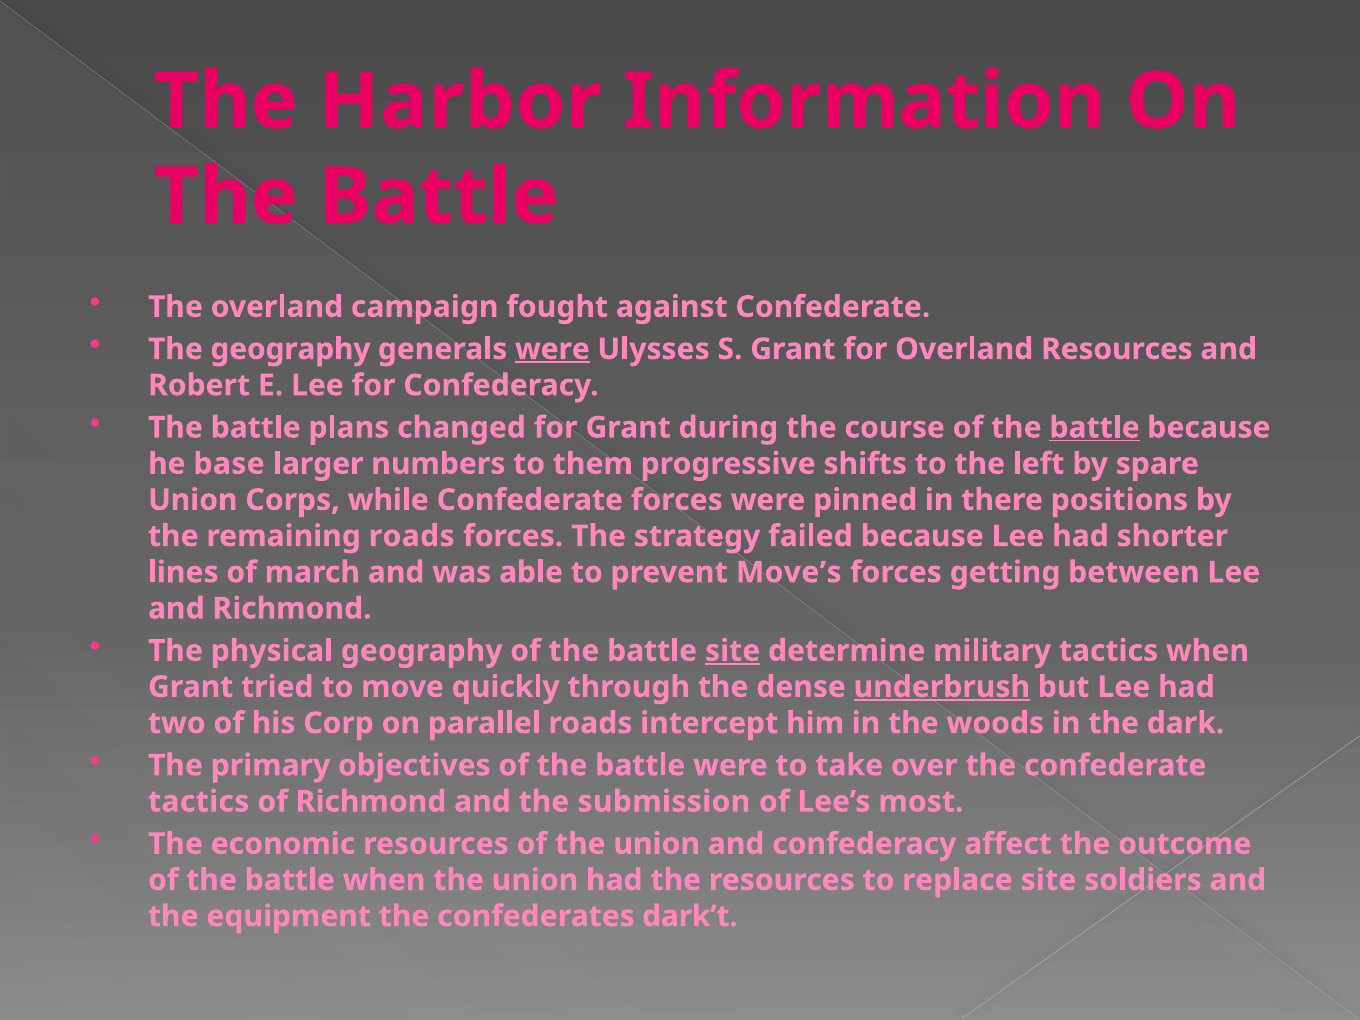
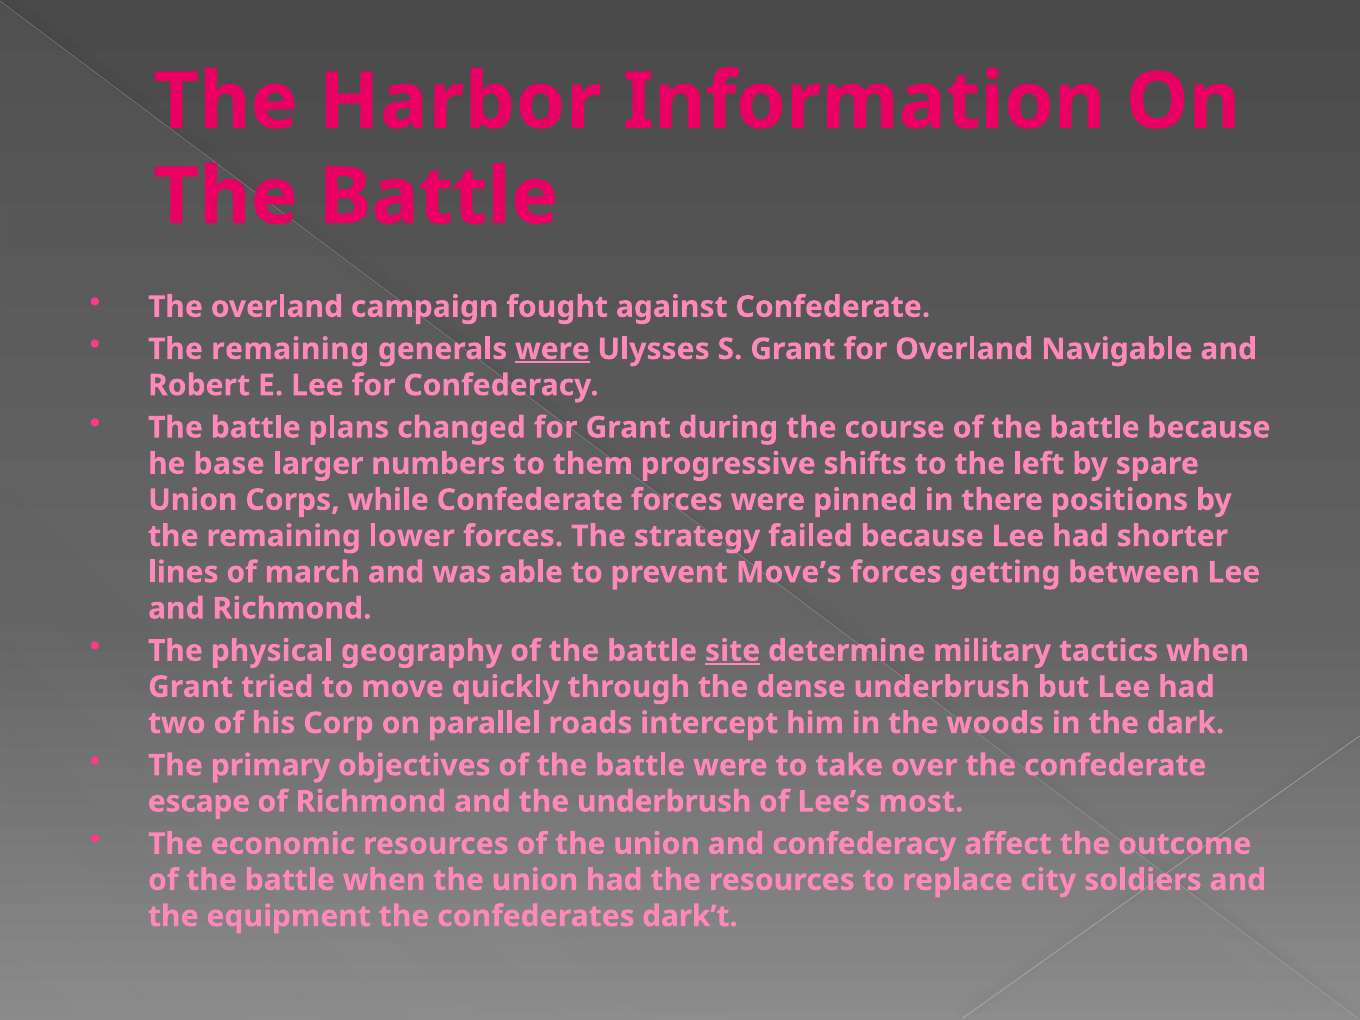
geography at (290, 349): geography -> remaining
Overland Resources: Resources -> Navigable
battle at (1095, 428) underline: present -> none
remaining roads: roads -> lower
underbrush at (942, 687) underline: present -> none
tactics at (199, 802): tactics -> escape
the submission: submission -> underbrush
replace site: site -> city
